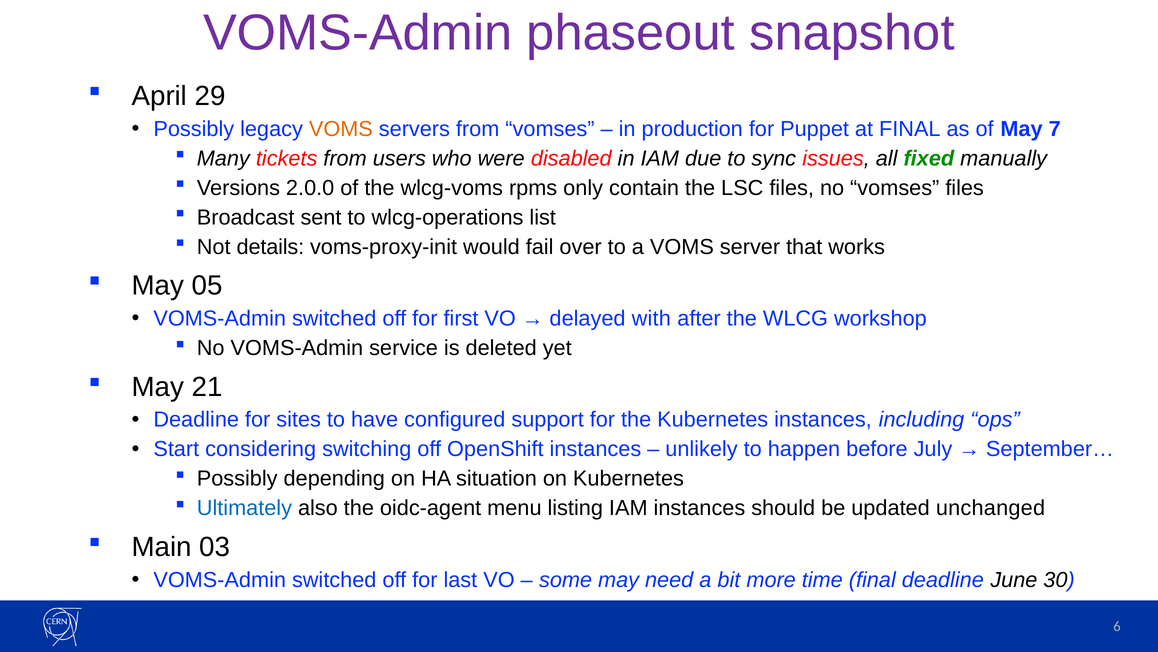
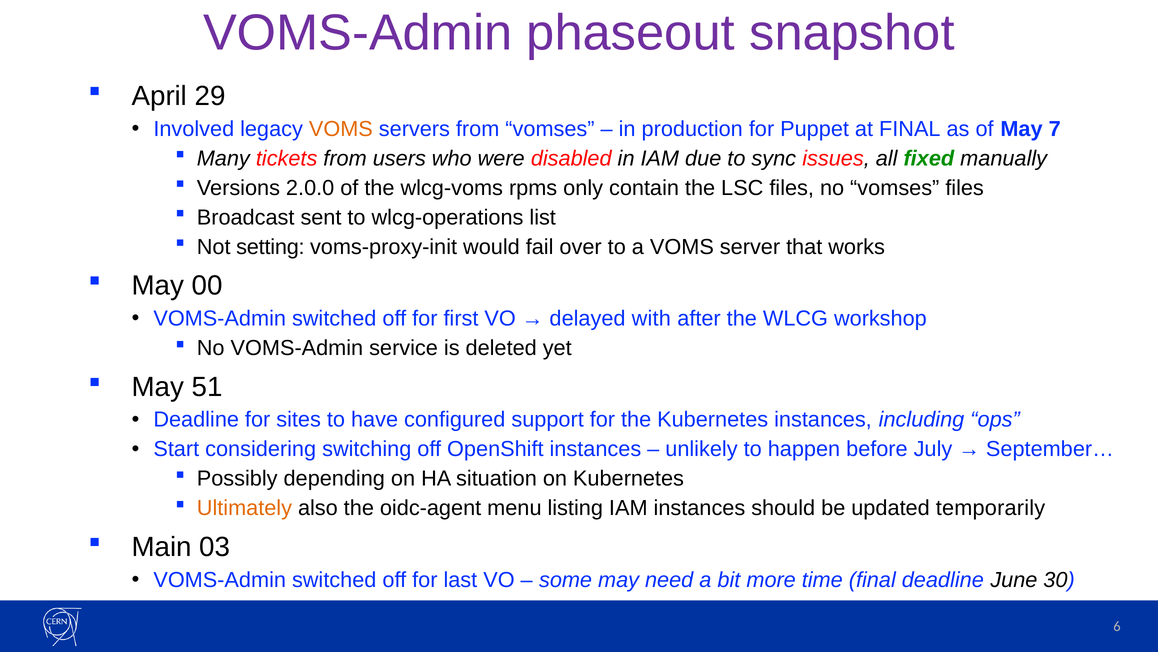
Possibly at (194, 129): Possibly -> Involved
details: details -> setting
05: 05 -> 00
21: 21 -> 51
Ultimately colour: blue -> orange
unchanged: unchanged -> temporarily
